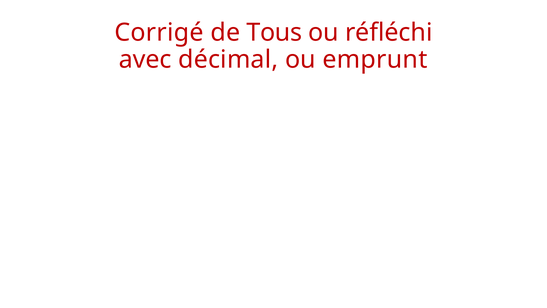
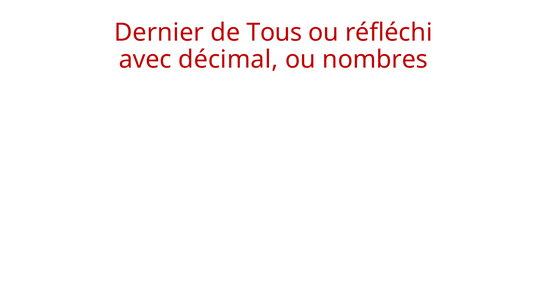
Corrigé: Corrigé -> Dernier
emprunt: emprunt -> nombres
